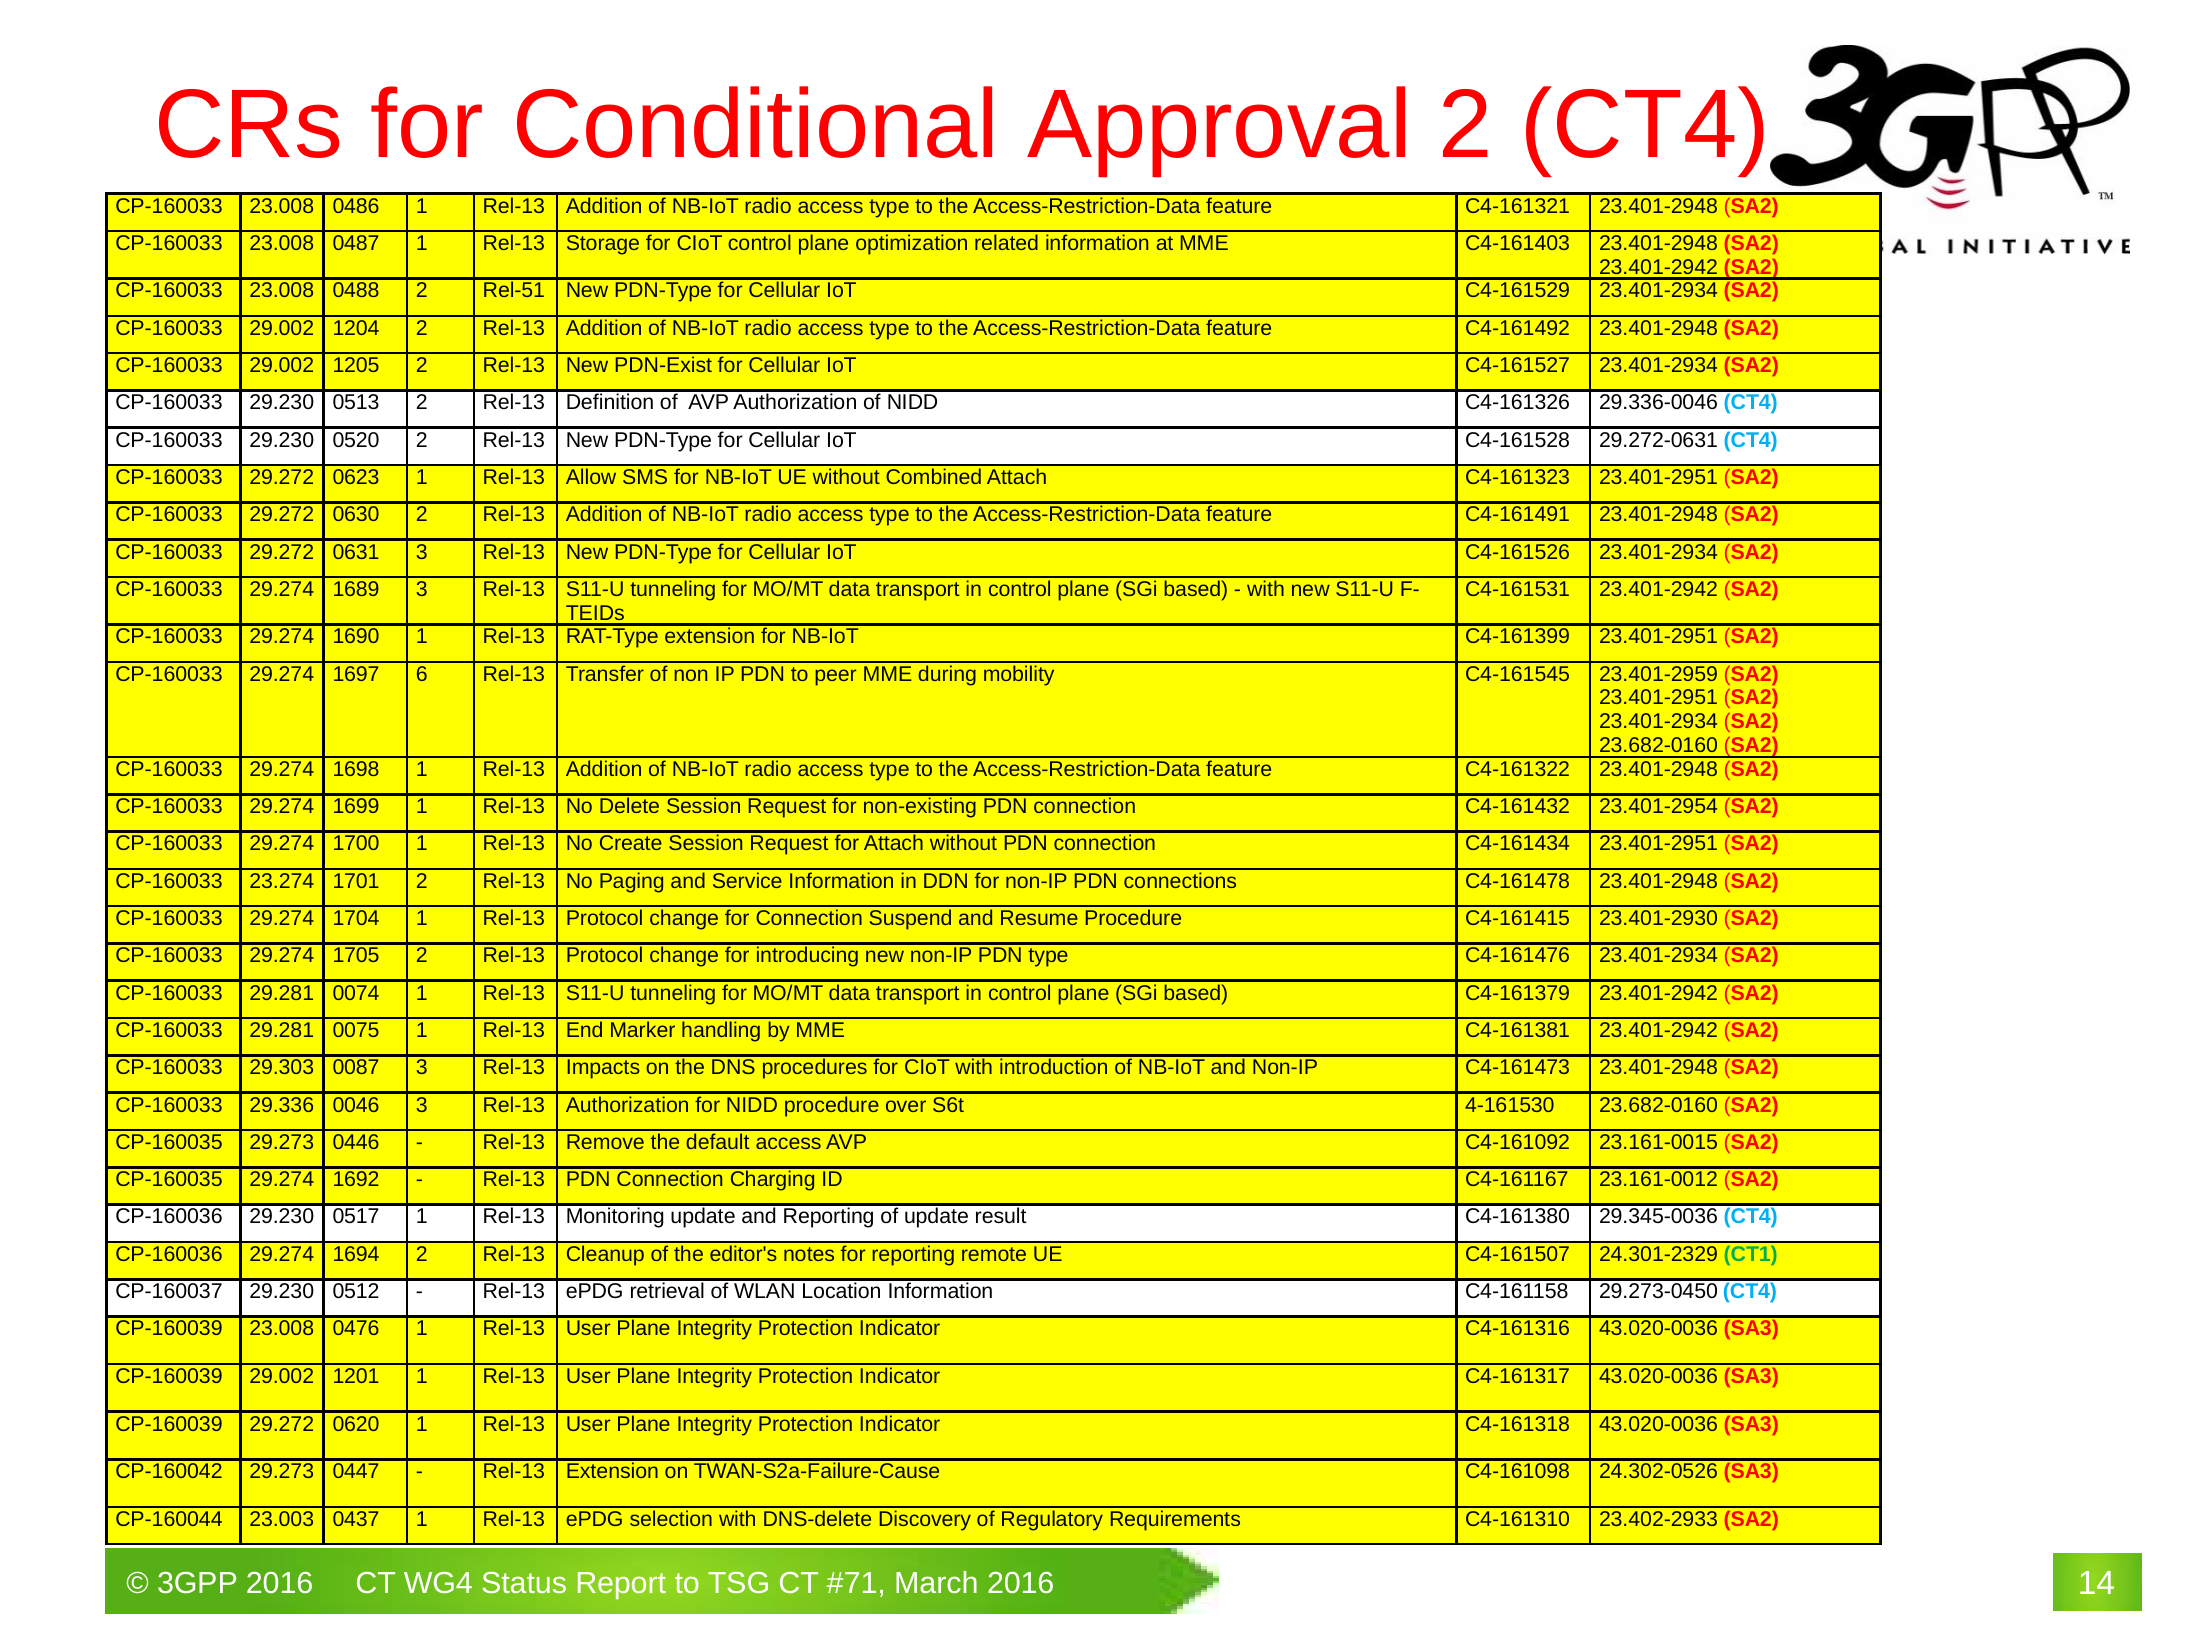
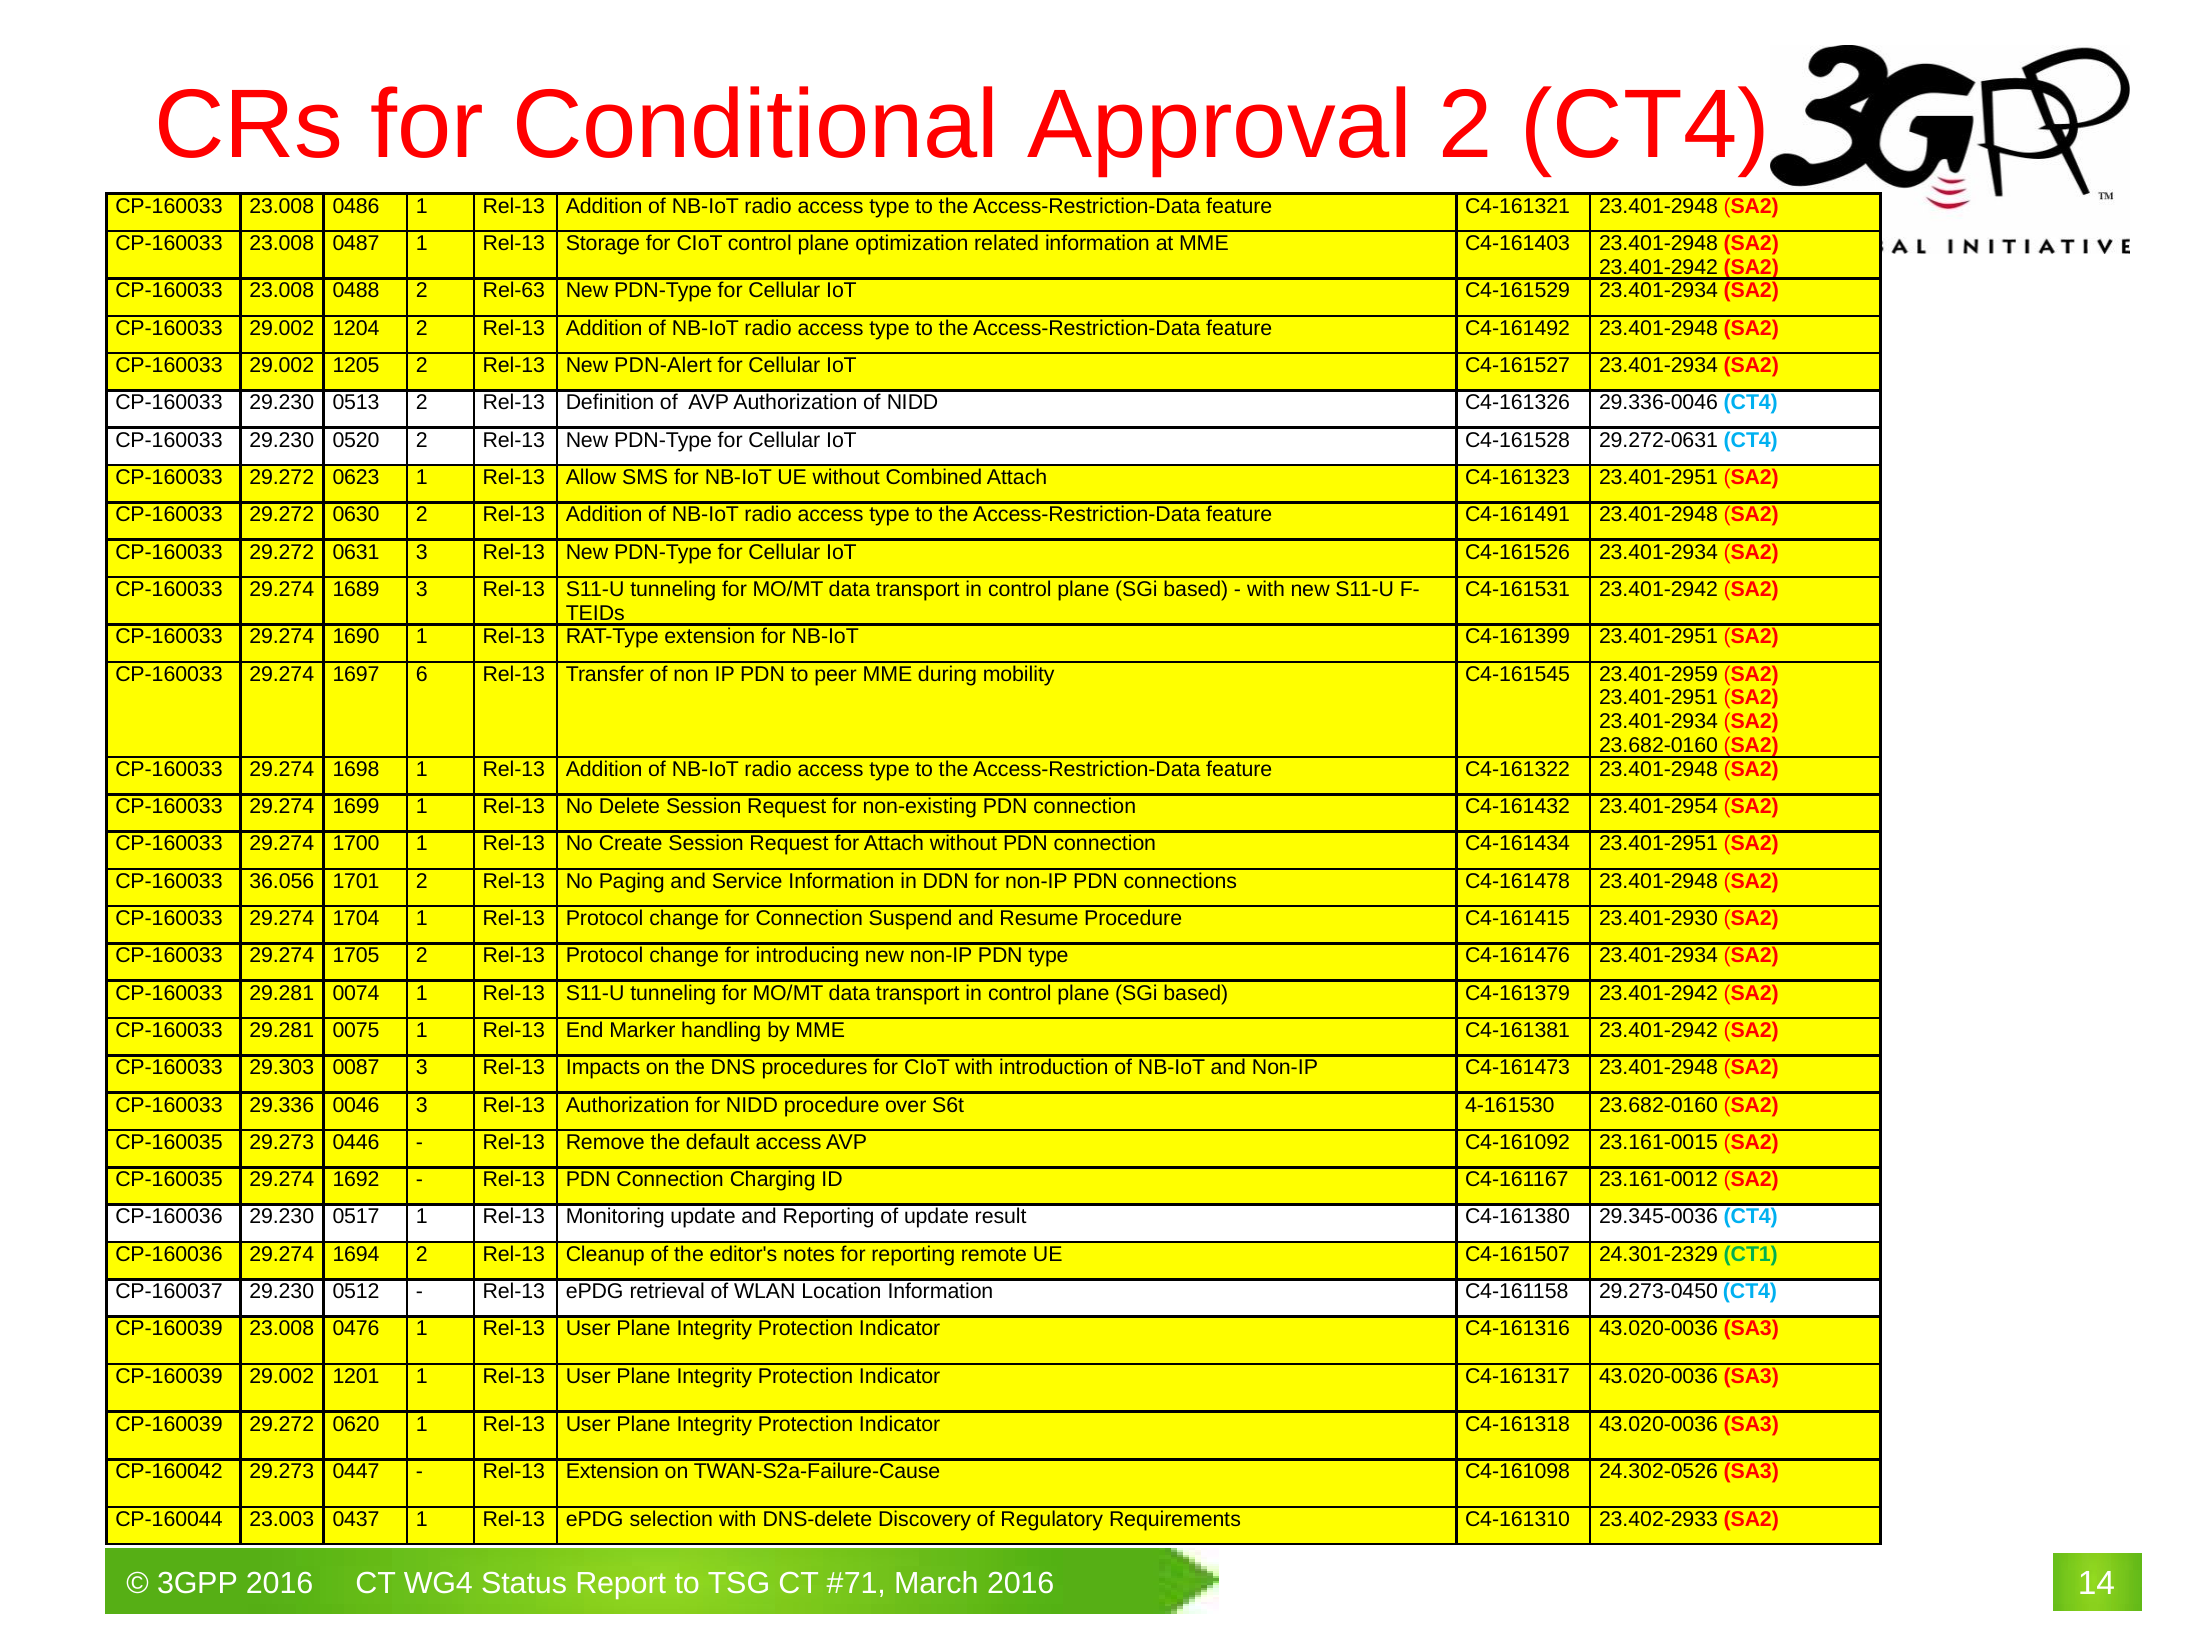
Rel-51: Rel-51 -> Rel-63
PDN-Exist: PDN-Exist -> PDN-Alert
23.274: 23.274 -> 36.056
